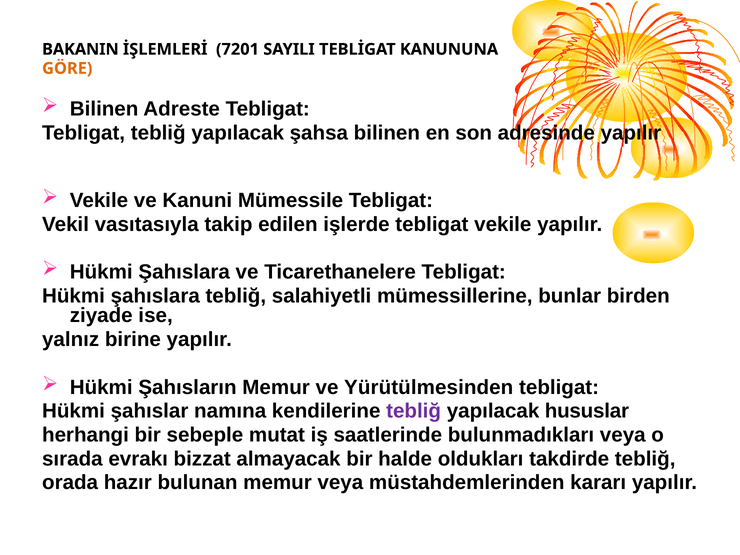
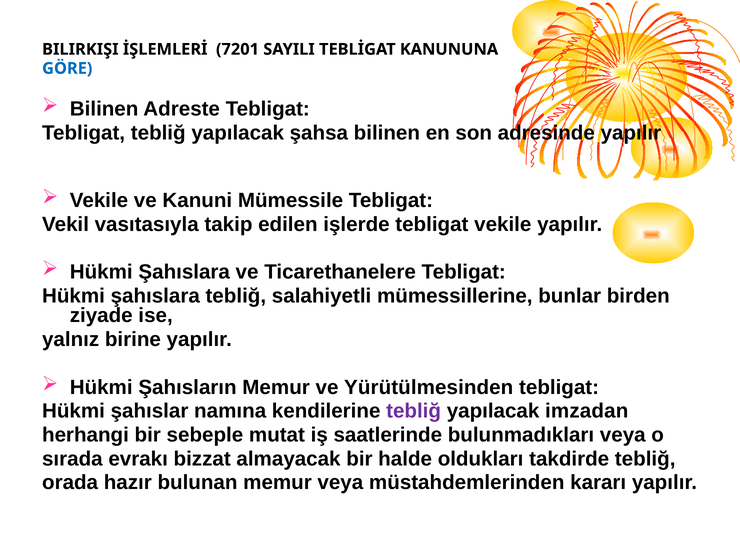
BAKANIN: BAKANIN -> BILIRKIŞI
GÖRE colour: orange -> blue
hususlar: hususlar -> imzadan
